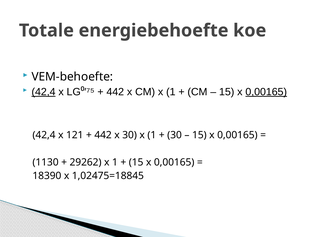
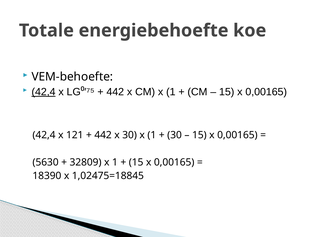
0,00165 at (266, 92) underline: present -> none
1130: 1130 -> 5630
29262: 29262 -> 32809
